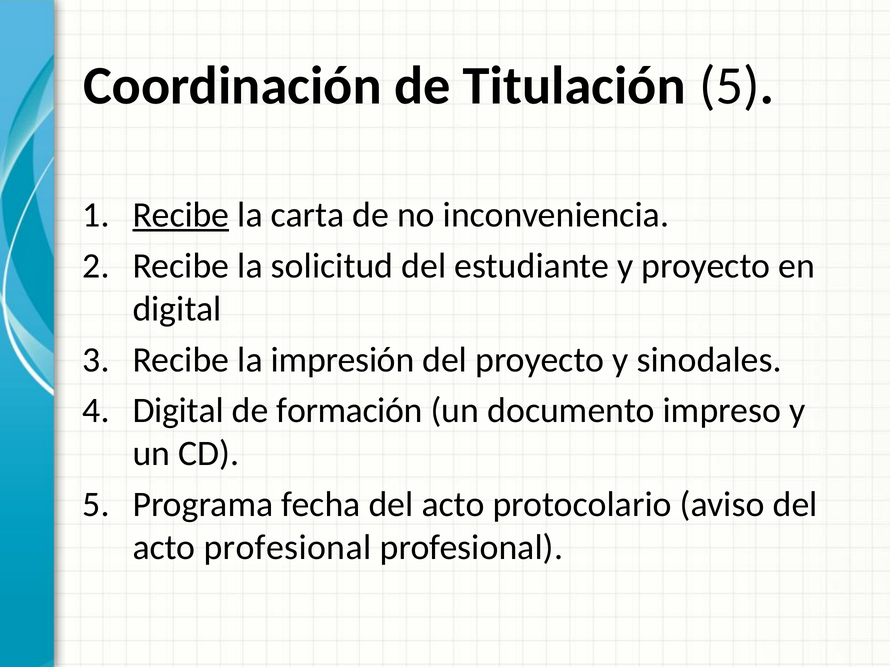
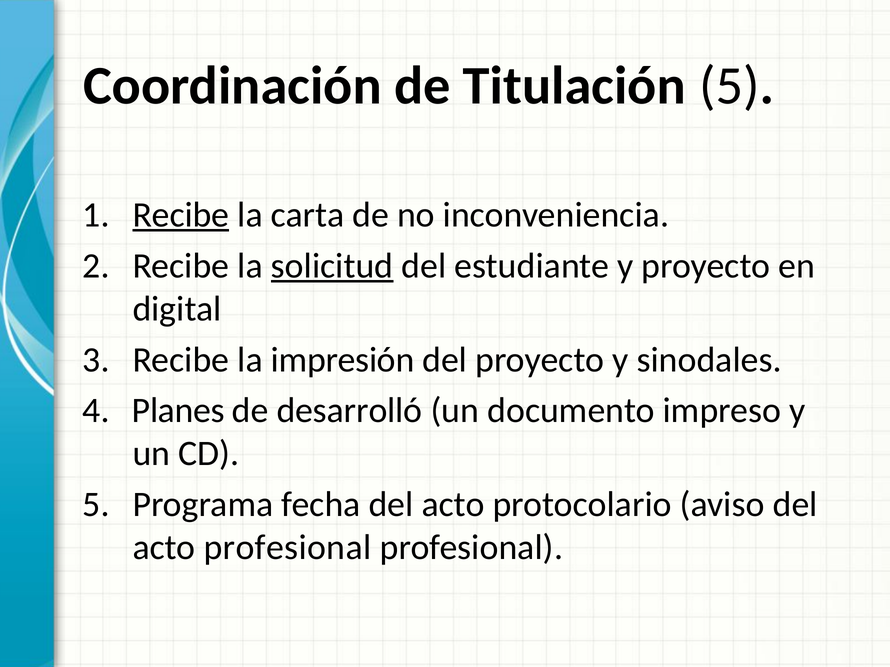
solicitud underline: none -> present
Digital at (178, 411): Digital -> Planes
formación: formación -> desarrolló
